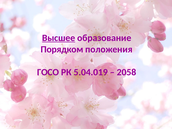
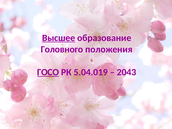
Порядком: Порядком -> Головного
ГОСО underline: none -> present
2058: 2058 -> 2043
